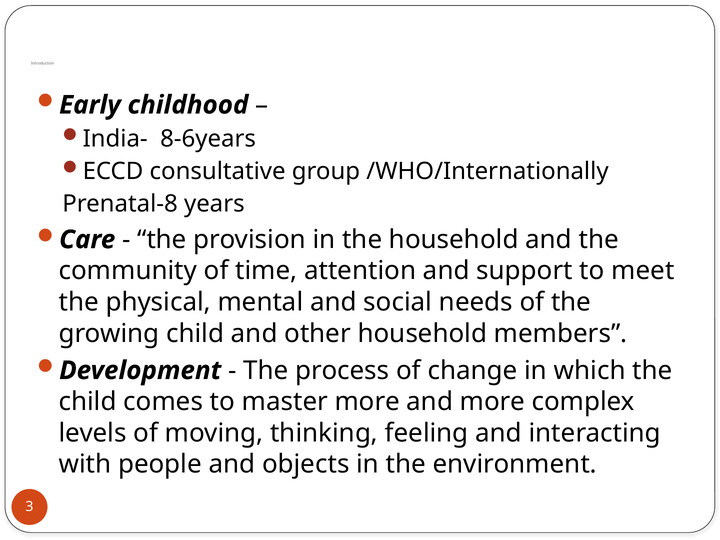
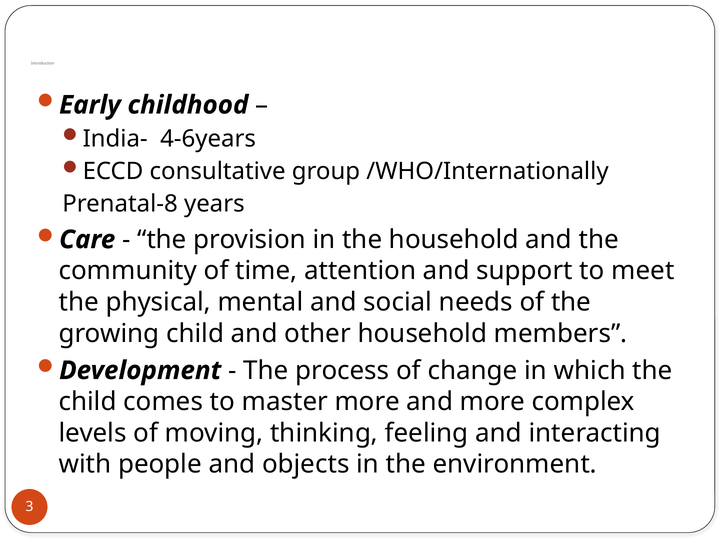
8-6years: 8-6years -> 4-6years
